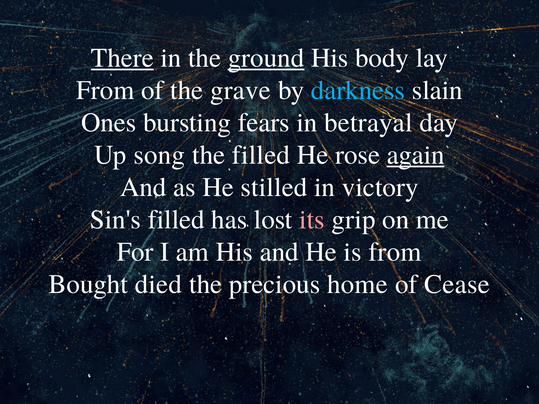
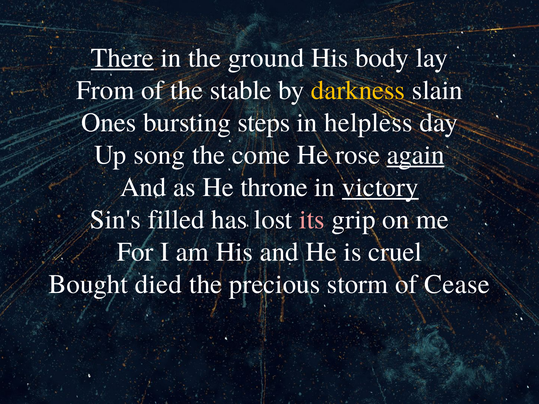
ground underline: present -> none
grave: grave -> stable
darkness colour: light blue -> yellow
fears: fears -> steps
betrayal: betrayal -> helpless
the filled: filled -> come
stilled: stilled -> throne
victory underline: none -> present
is from: from -> cruel
home: home -> storm
